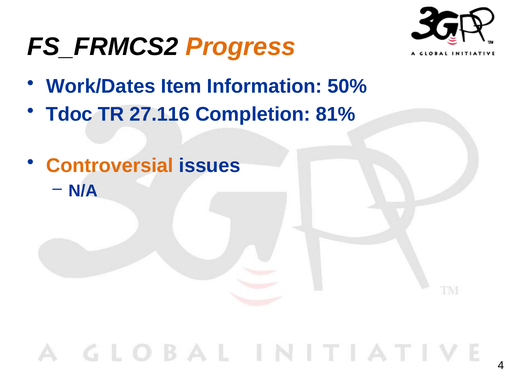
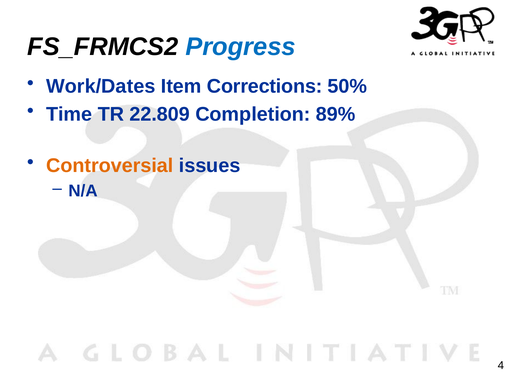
Progress colour: orange -> blue
Information: Information -> Corrections
Tdoc: Tdoc -> Time
27.116: 27.116 -> 22.809
81%: 81% -> 89%
